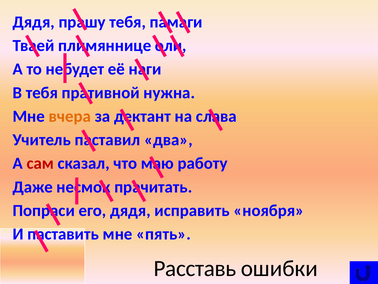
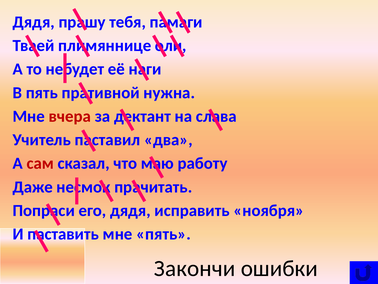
В тебя: тебя -> пять
вчера colour: orange -> red
Расставь: Расставь -> Закончи
